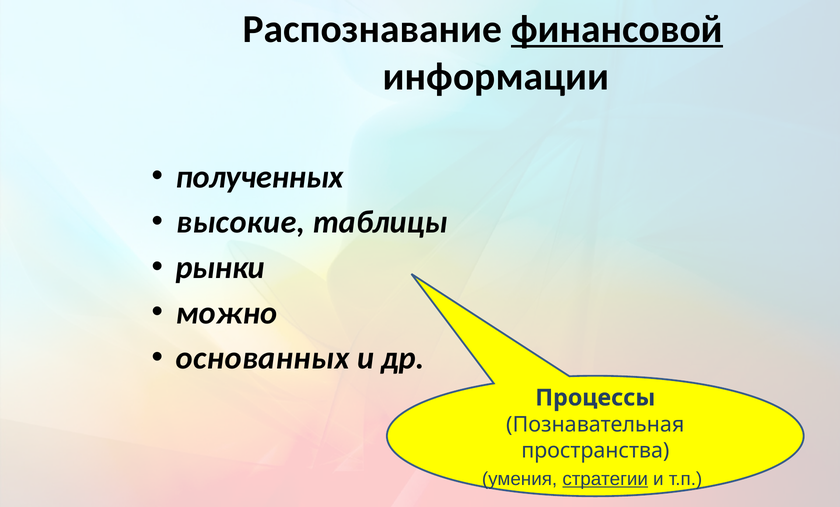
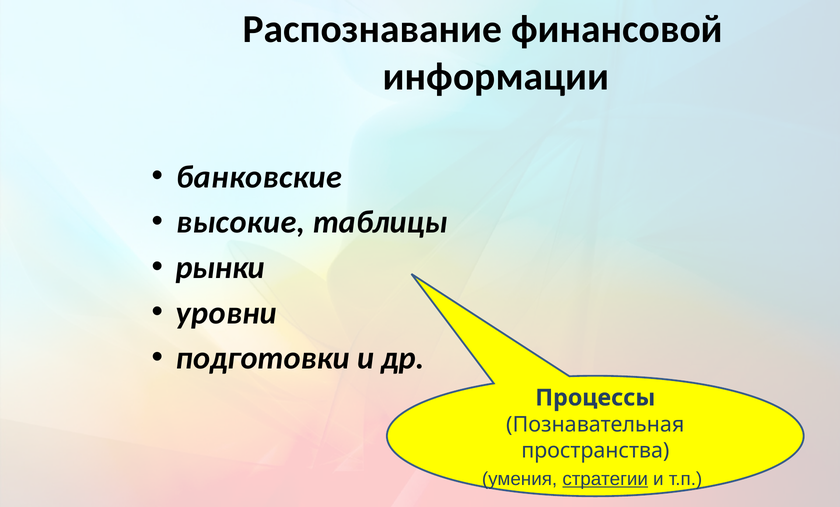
финансовой underline: present -> none
полученных: полученных -> банковские
можно: можно -> уровни
основанных: основанных -> подготовки
